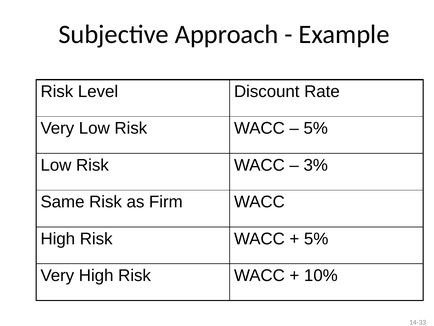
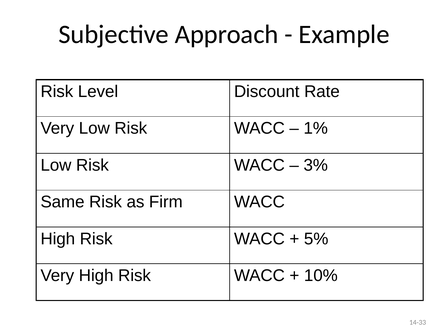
5% at (316, 128): 5% -> 1%
